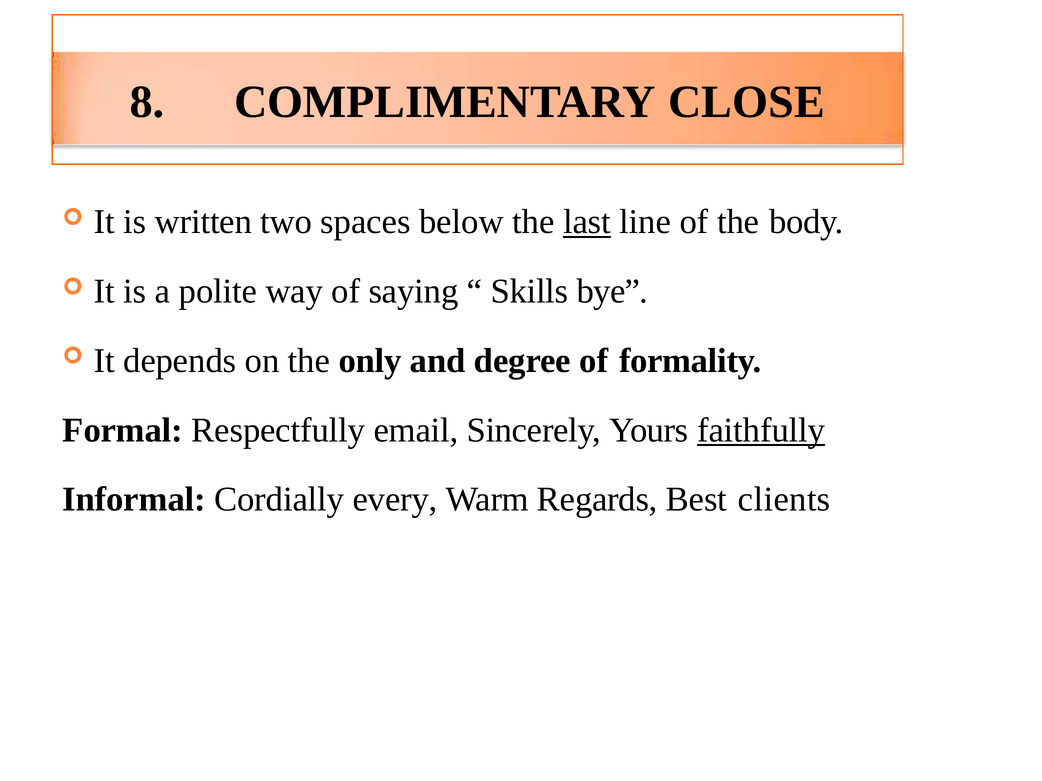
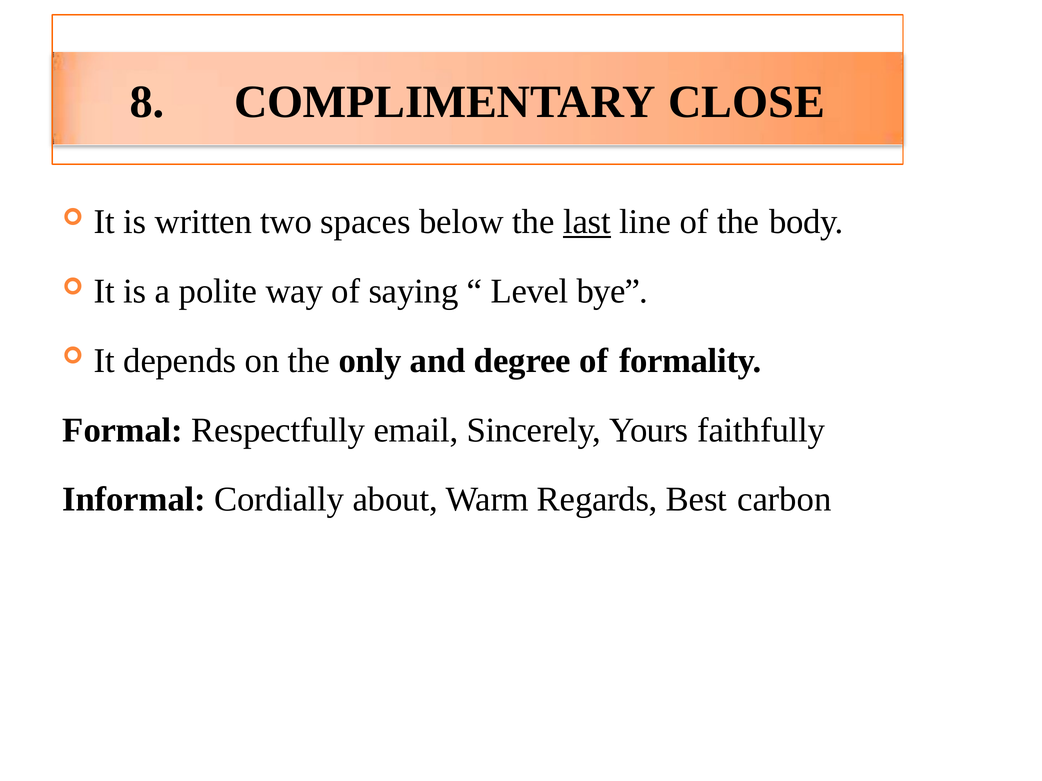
Skills: Skills -> Level
faithfully underline: present -> none
every: every -> about
clients: clients -> carbon
